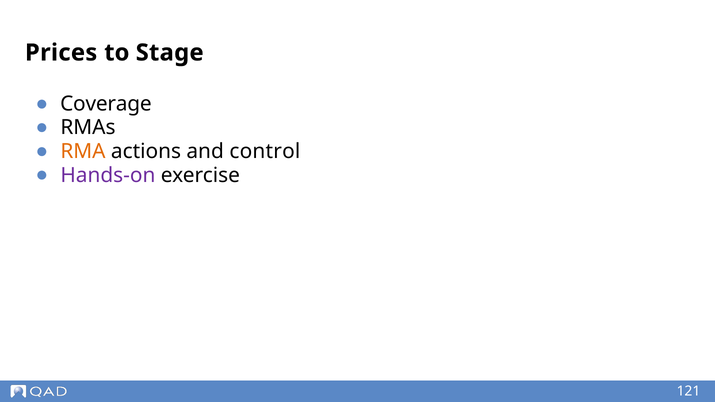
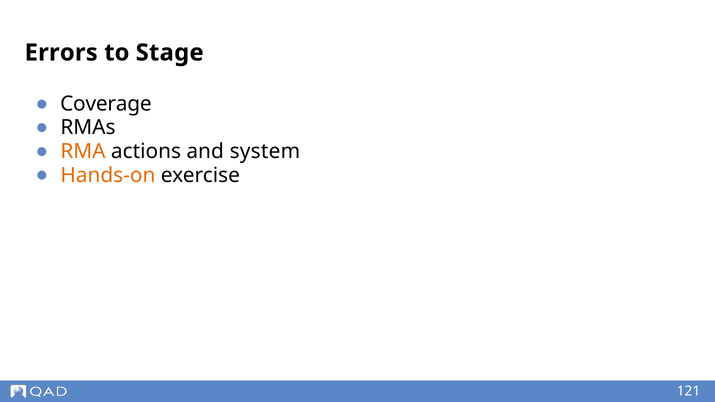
Prices: Prices -> Errors
control: control -> system
Hands-on colour: purple -> orange
